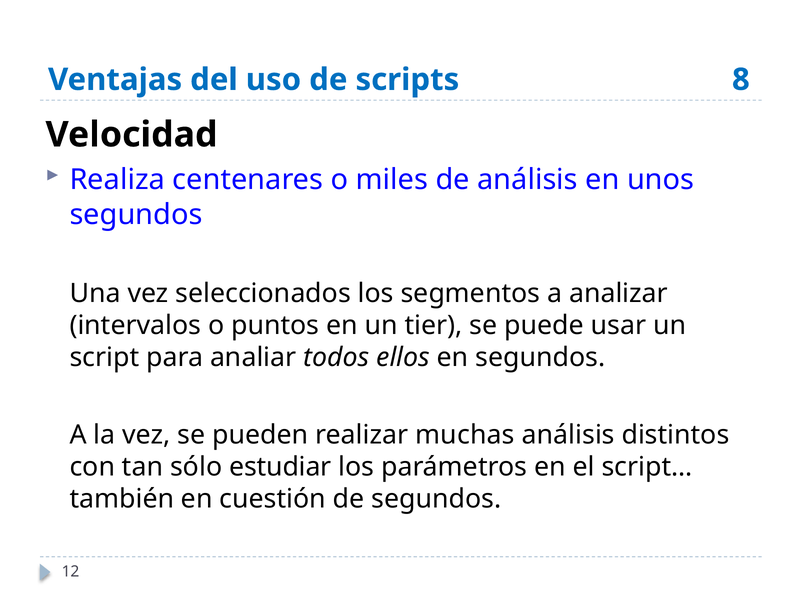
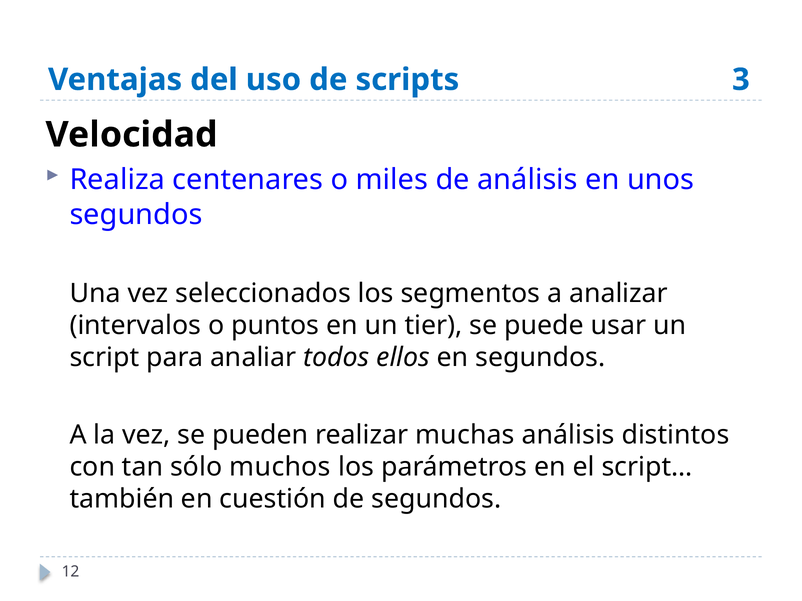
8: 8 -> 3
estudiar: estudiar -> muchos
